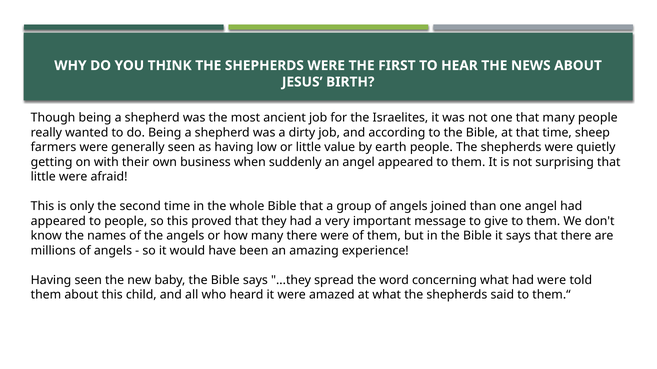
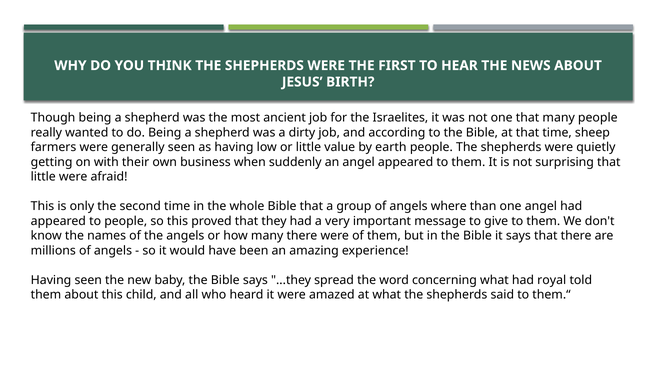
joined: joined -> where
had were: were -> royal
